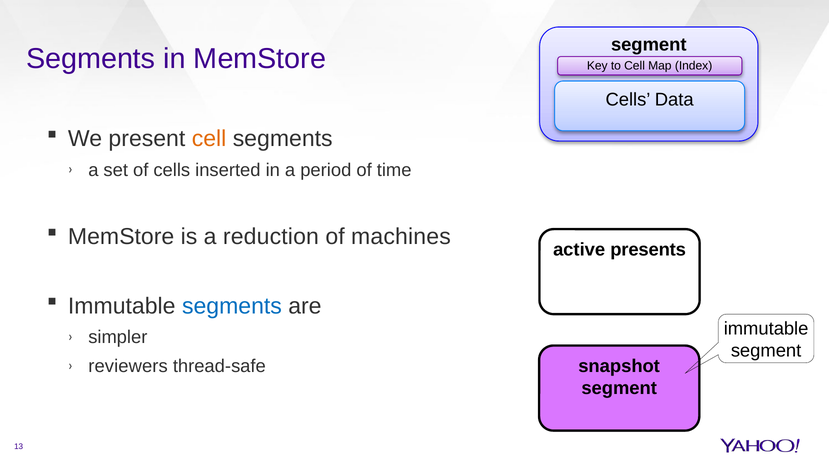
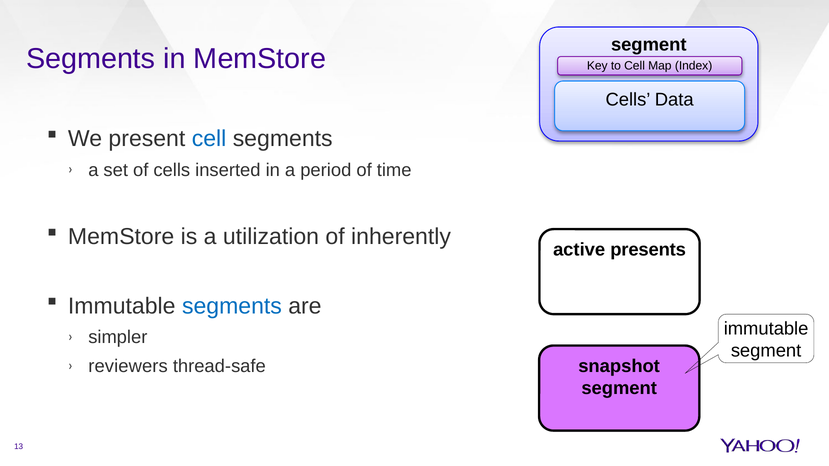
cell at (209, 139) colour: orange -> blue
reduction: reduction -> utilization
machines: machines -> inherently
